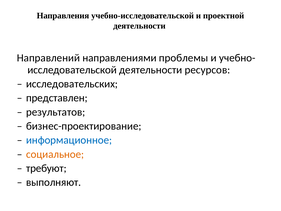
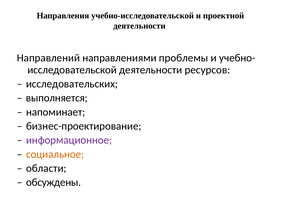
представлен: представлен -> выполняется
результатов: результатов -> напоминает
информационное colour: blue -> purple
требуют: требуют -> области
выполняют: выполняют -> обсуждены
